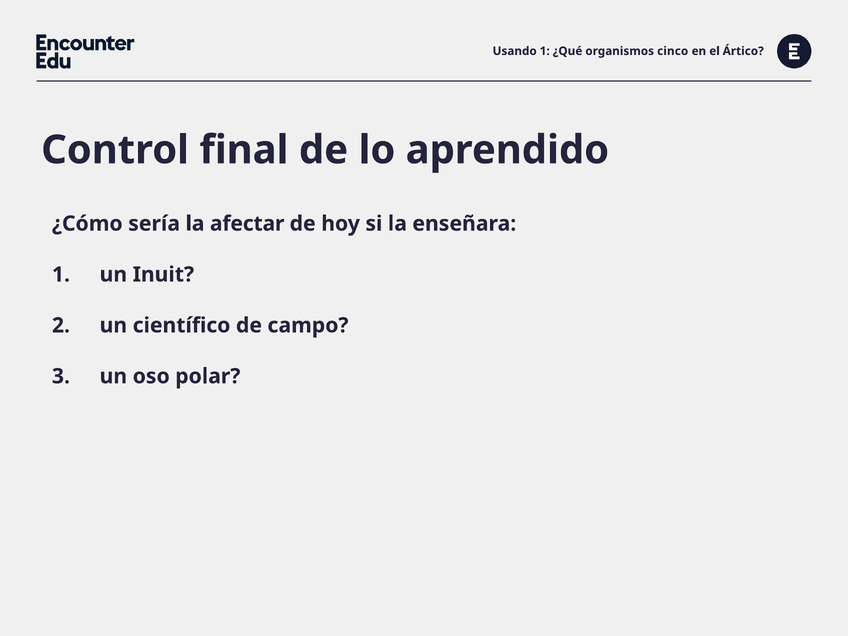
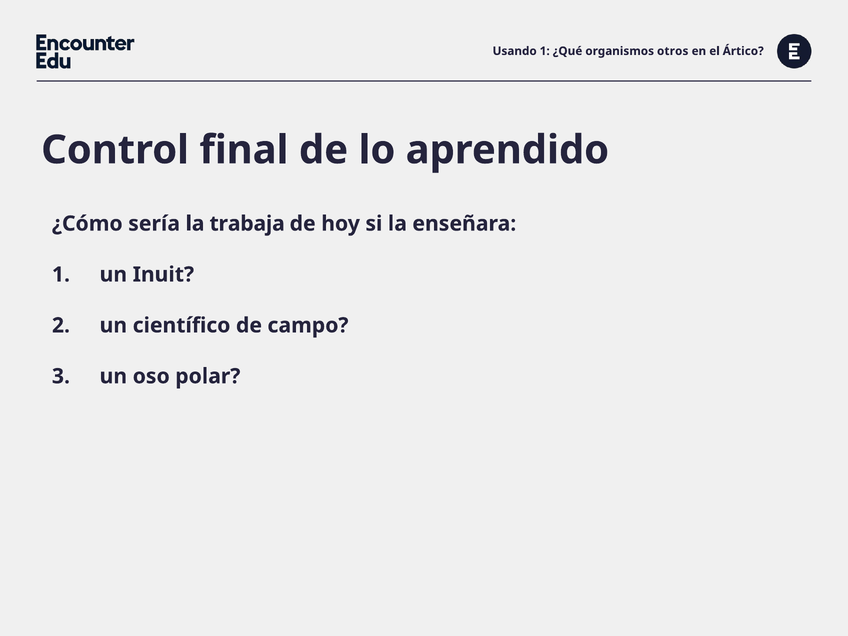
cinco: cinco -> otros
afectar: afectar -> trabaja
